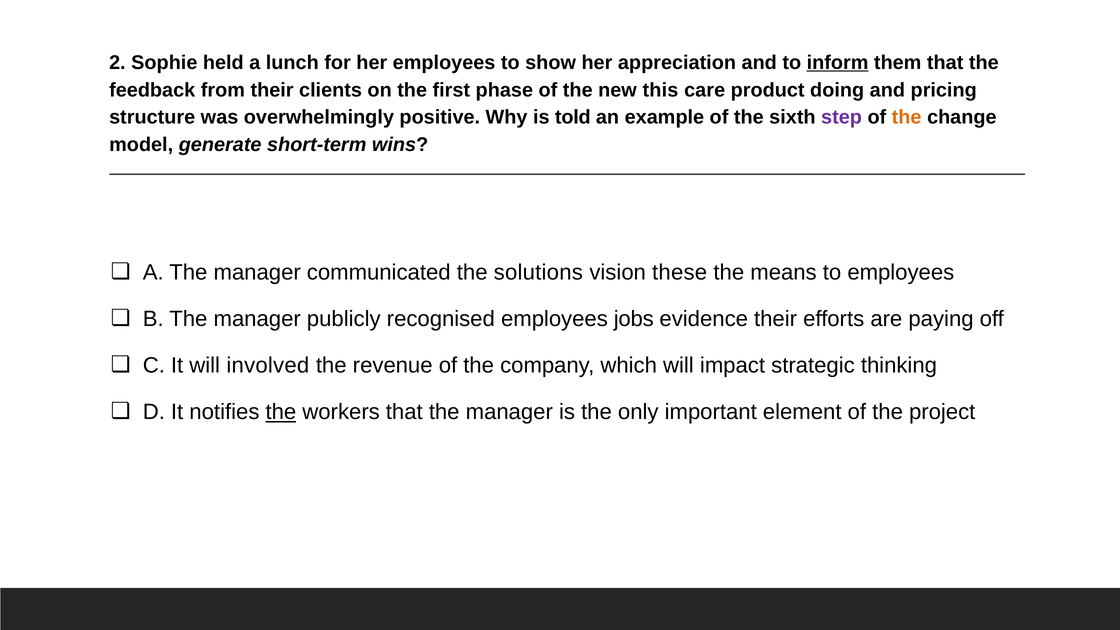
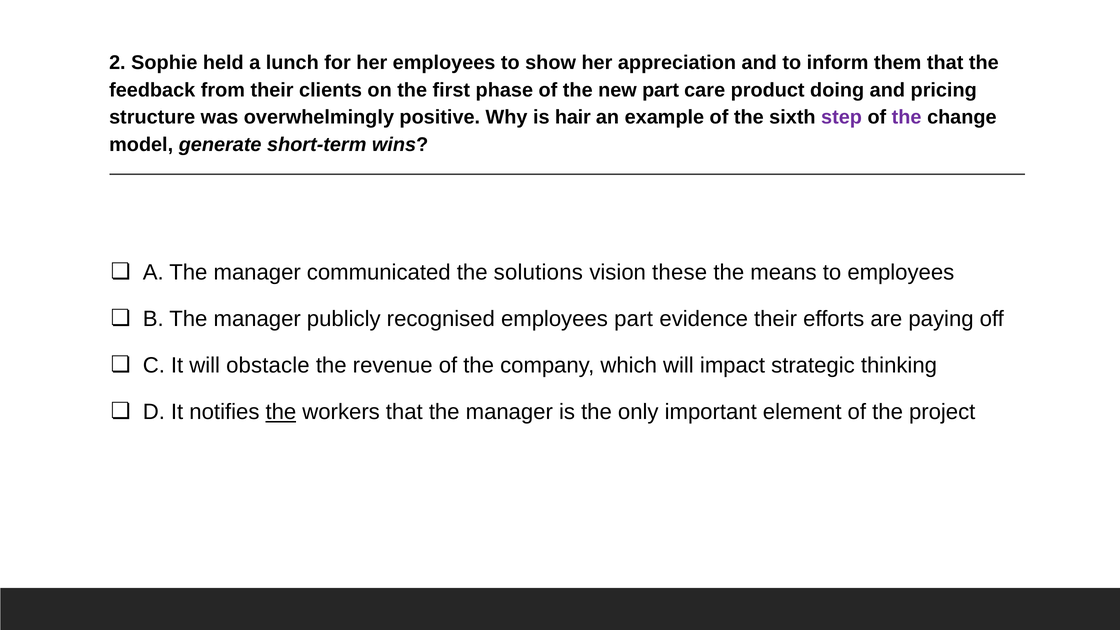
inform underline: present -> none
new this: this -> part
told: told -> hair
the at (907, 117) colour: orange -> purple
employees jobs: jobs -> part
involved: involved -> obstacle
